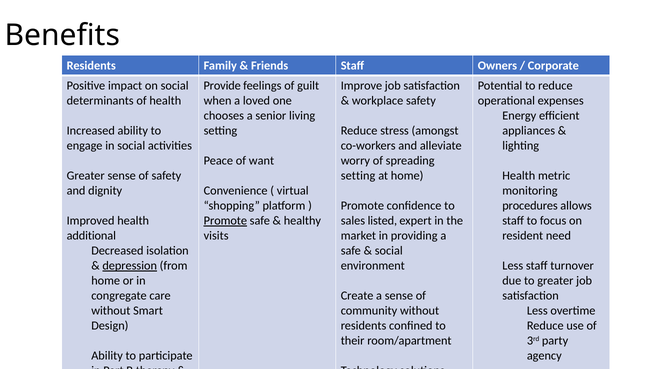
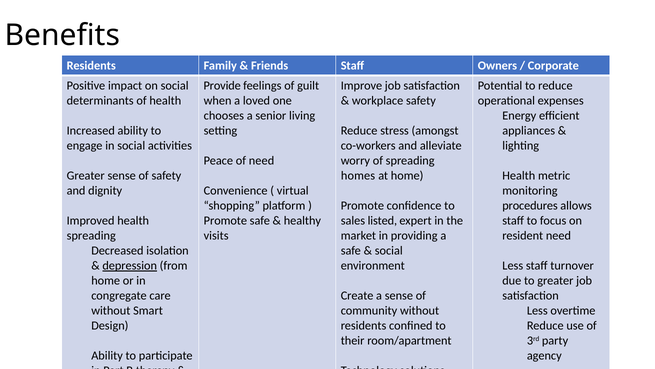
of want: want -> need
setting at (358, 175): setting -> homes
Promote at (225, 220) underline: present -> none
additional at (91, 235): additional -> spreading
